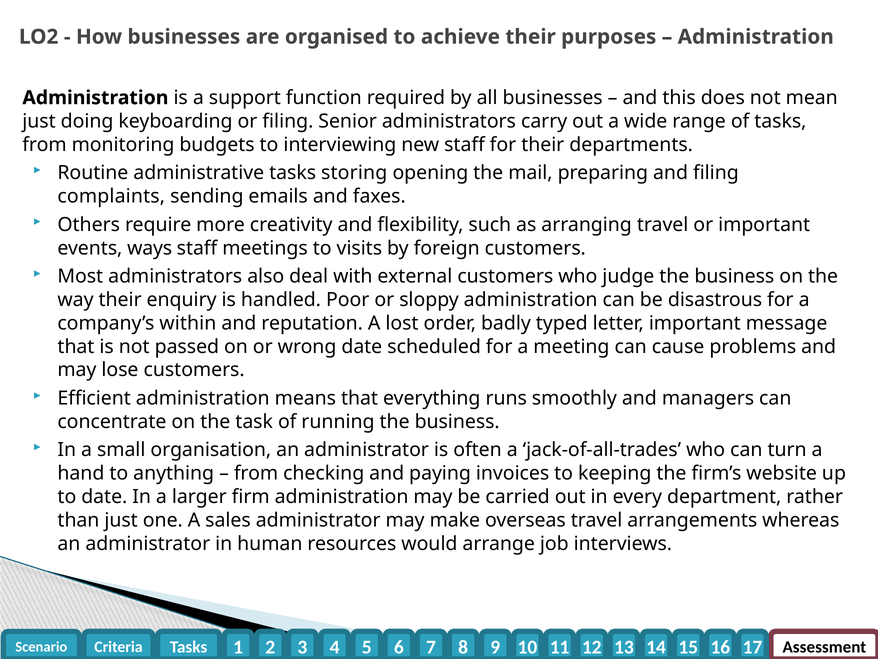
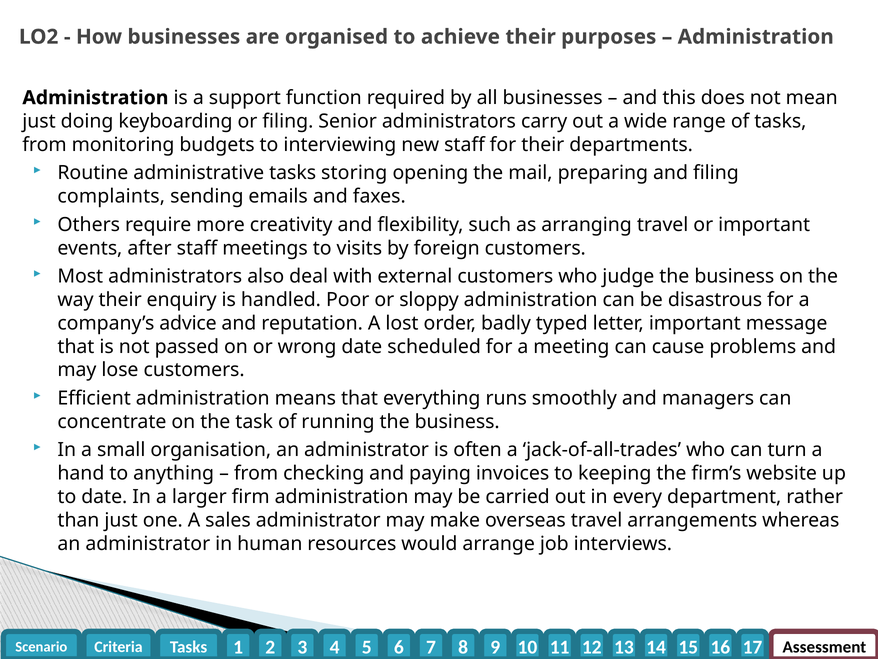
ways: ways -> after
within: within -> advice
